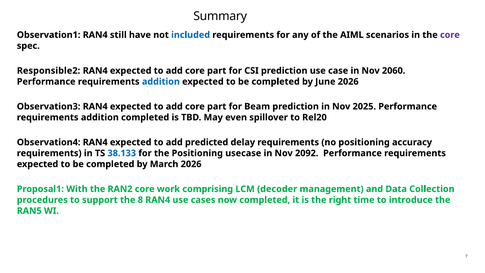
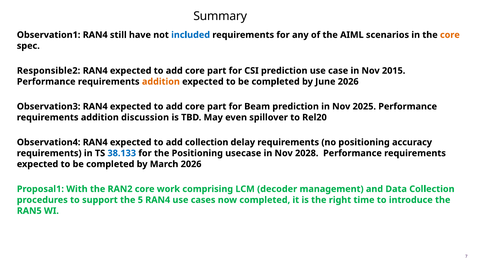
core at (450, 35) colour: purple -> orange
2060: 2060 -> 2015
addition at (161, 82) colour: blue -> orange
addition completed: completed -> discussion
add predicted: predicted -> collection
2092: 2092 -> 2028
8: 8 -> 5
